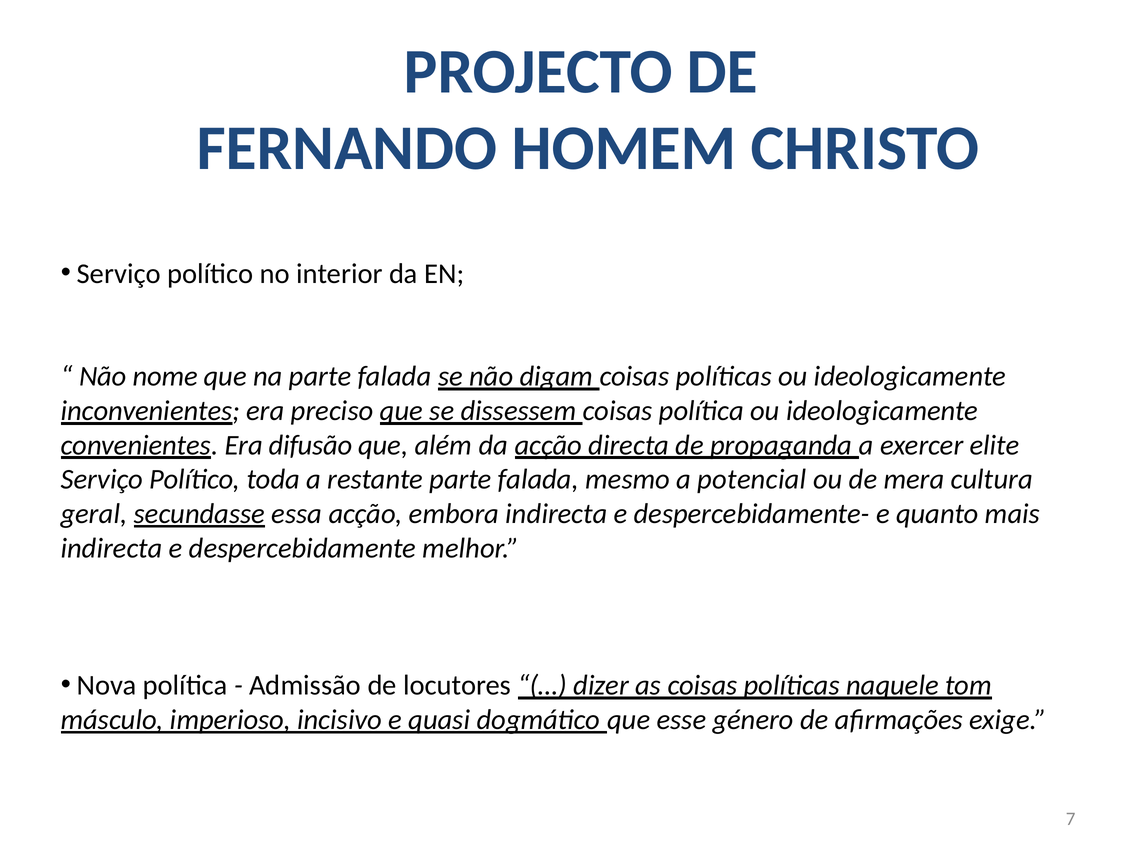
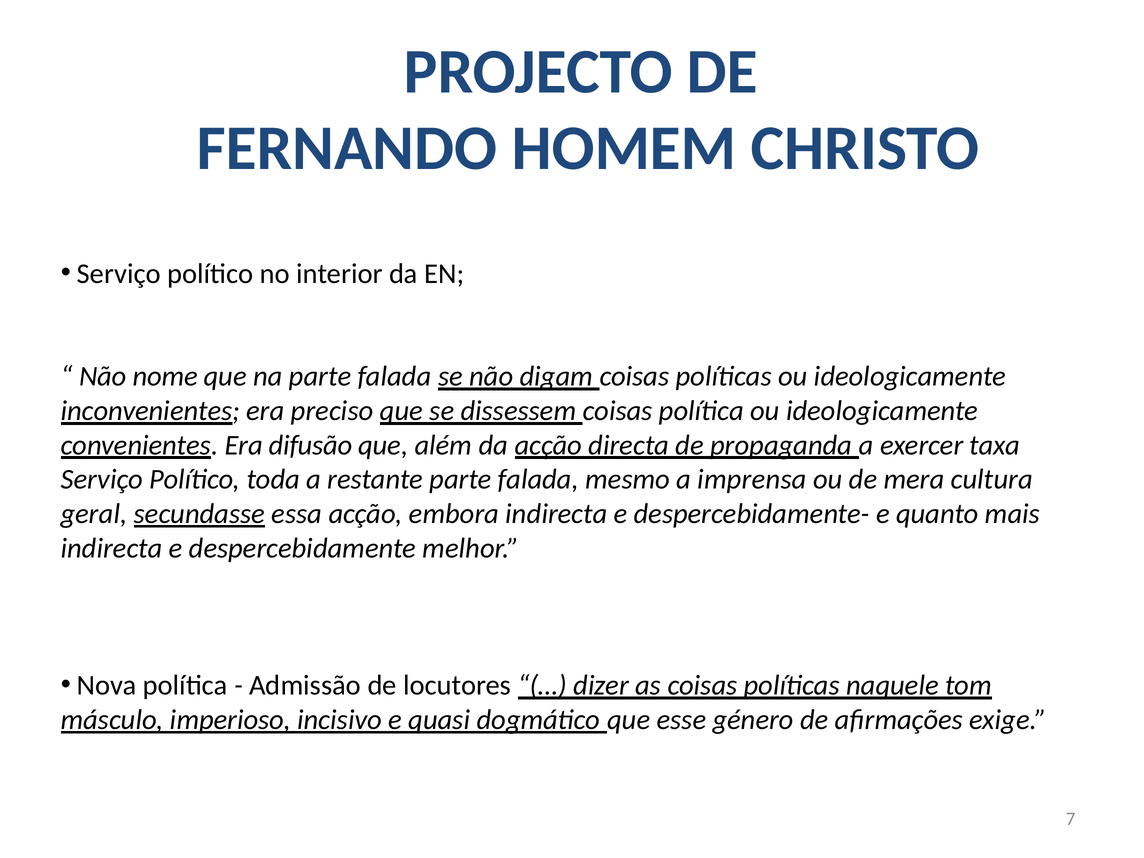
elite: elite -> taxa
potencial: potencial -> imprensa
